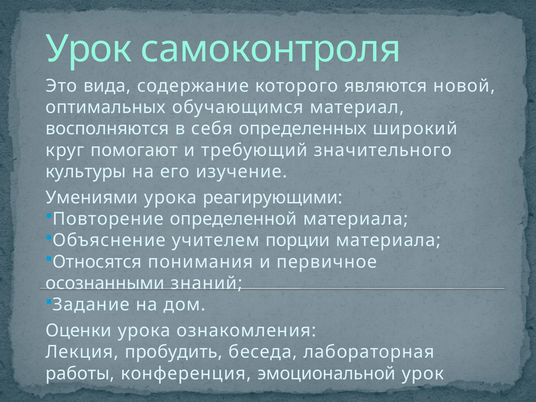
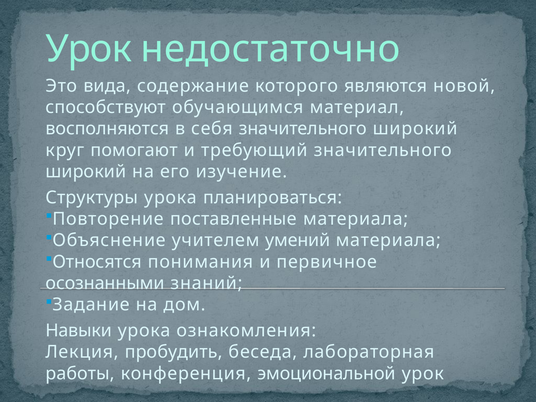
самоконтроля: самоконтроля -> недостаточно
оптимальных: оптимальных -> способствуют
себя определенных: определенных -> значительного
культуры at (86, 172): культуры -> широкий
Умениями: Умениями -> Структуры
реагирующими: реагирующими -> планироваться
определенной: определенной -> поставленные
порции: порции -> умений
Оценки: Оценки -> Навыки
